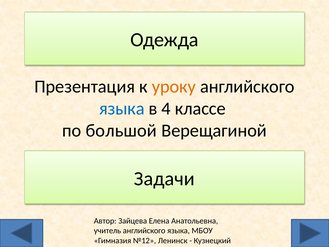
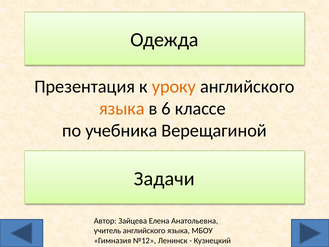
языка at (122, 108) colour: blue -> orange
4: 4 -> 6
большой: большой -> учебника
